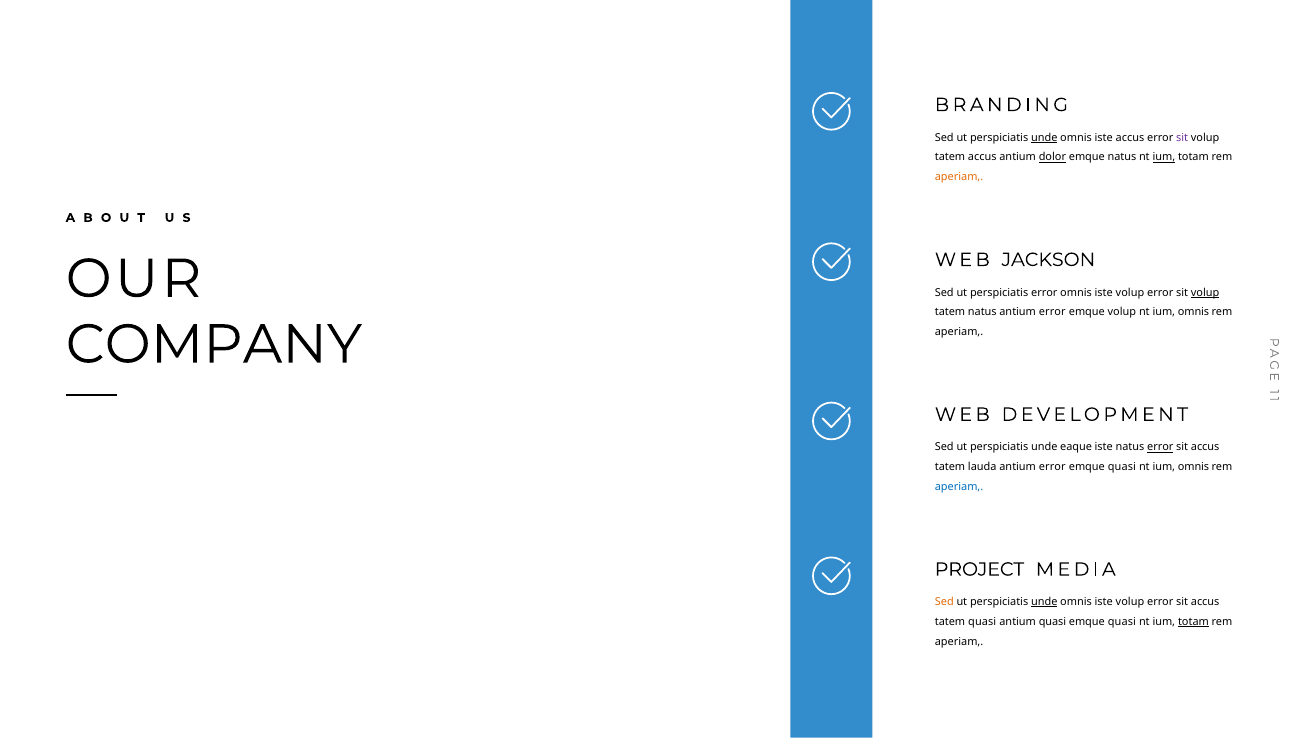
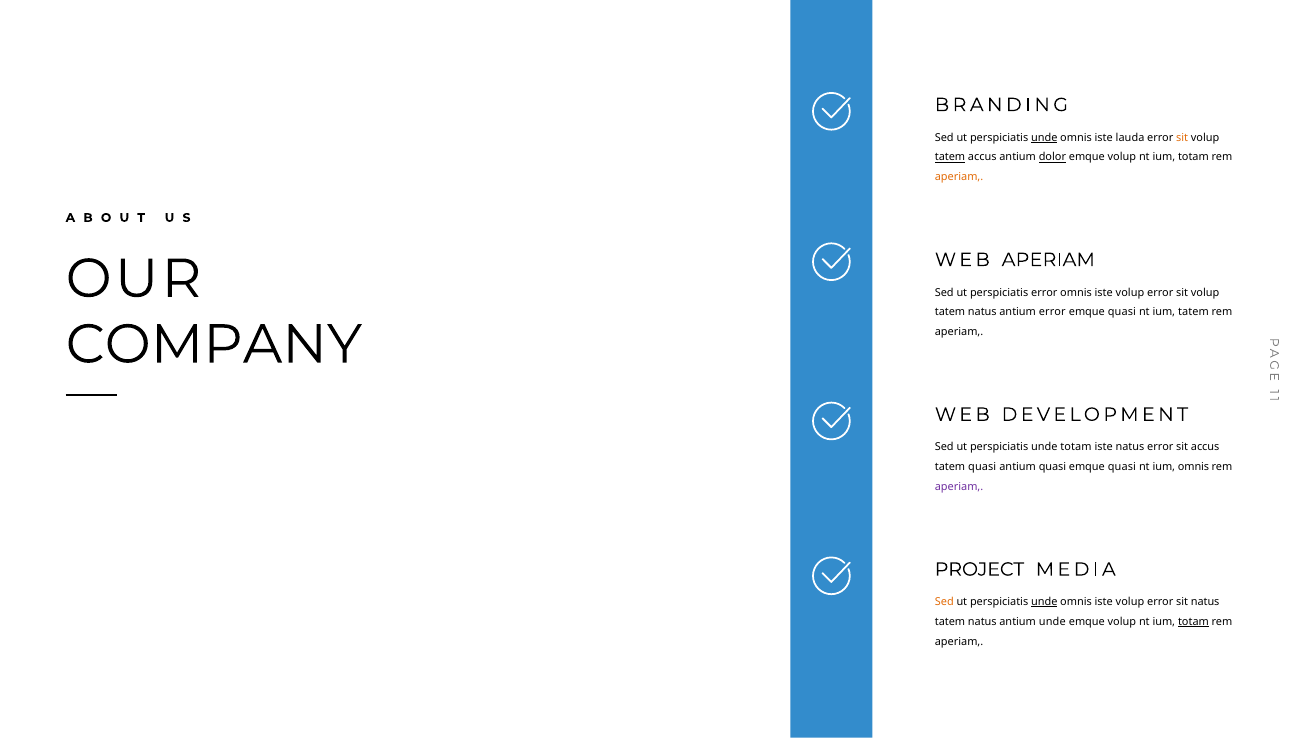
iste accus: accus -> lauda
sit at (1182, 138) colour: purple -> orange
tatem at (950, 157) underline: none -> present
natus at (1122, 157): natus -> volup
ium at (1164, 157) underline: present -> none
WEB JACKSON: JACKSON -> APERIAM
volup at (1205, 292) underline: present -> none
volup at (1122, 312): volup -> quasi
omnis at (1193, 312): omnis -> tatem
unde eaque: eaque -> totam
error at (1160, 447) underline: present -> none
tatem lauda: lauda -> quasi
error at (1052, 467): error -> quasi
aperiam at (959, 487) colour: blue -> purple
accus at (1205, 602): accus -> natus
quasi at (982, 622): quasi -> natus
antium quasi: quasi -> unde
quasi at (1122, 622): quasi -> volup
